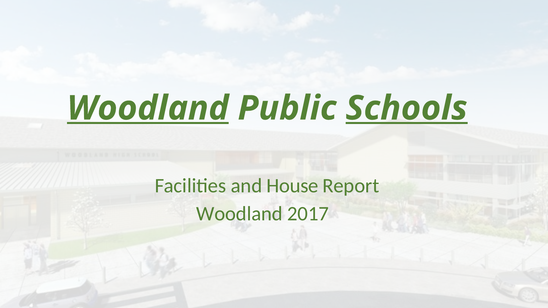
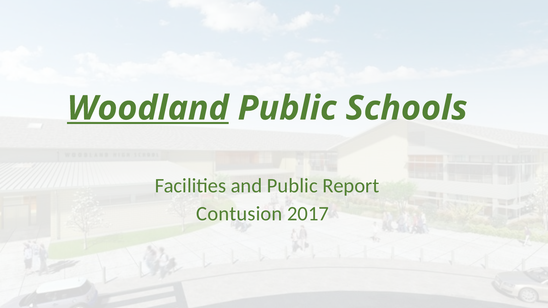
Schools underline: present -> none
and House: House -> Public
Woodland at (239, 214): Woodland -> Contusion
